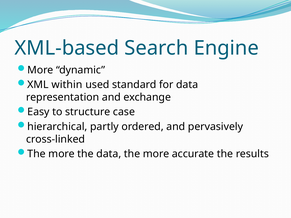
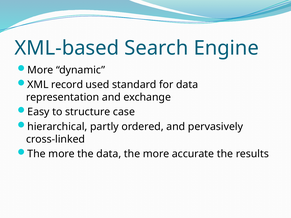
within: within -> record
